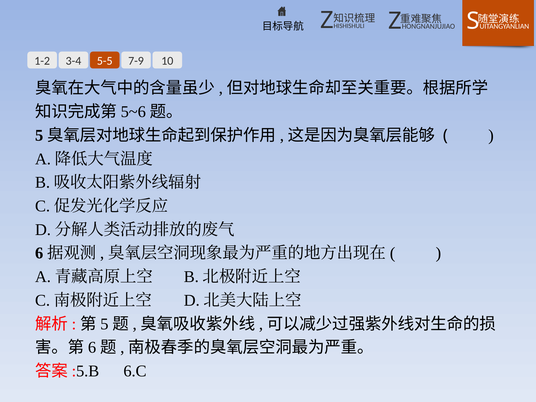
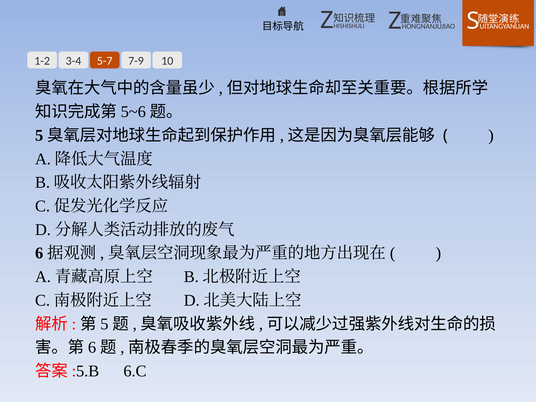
5-5: 5-5 -> 5-7
